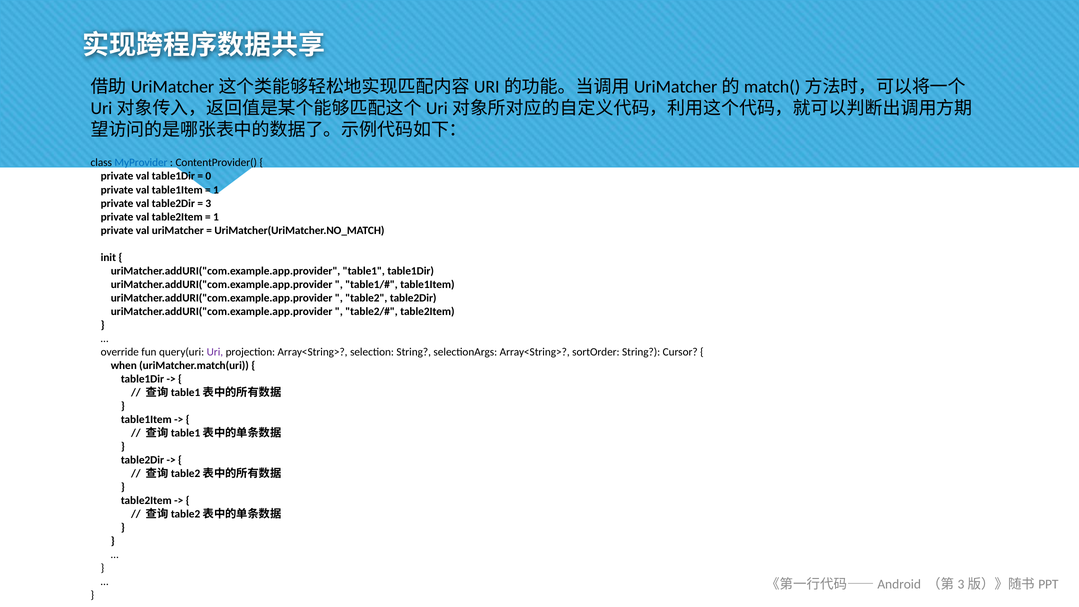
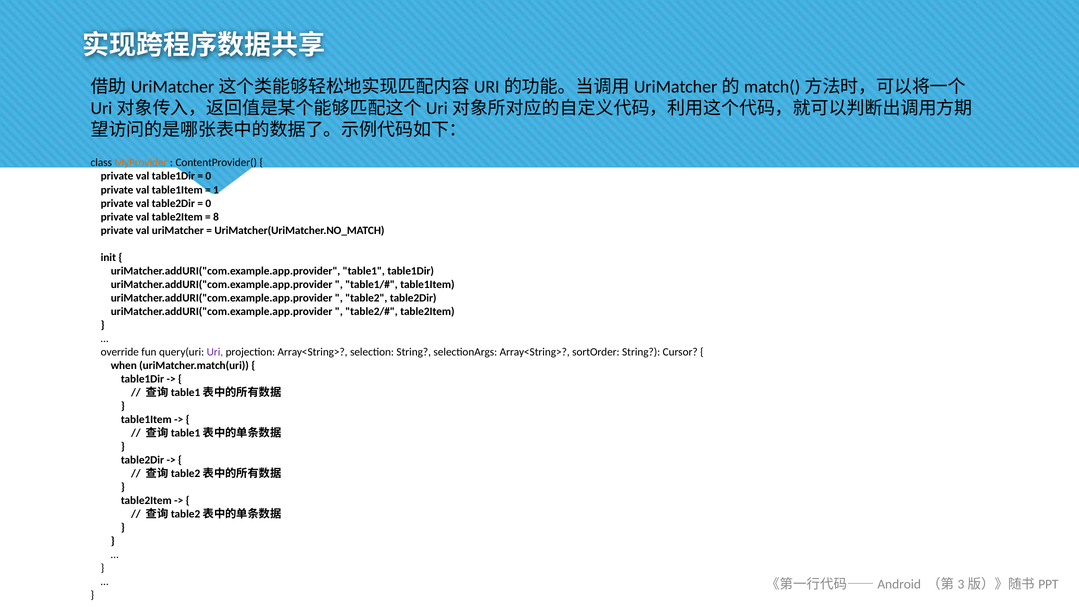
MyProvider colour: blue -> orange
3 at (208, 203): 3 -> 0
1 at (216, 217): 1 -> 8
